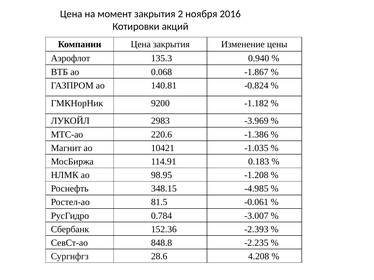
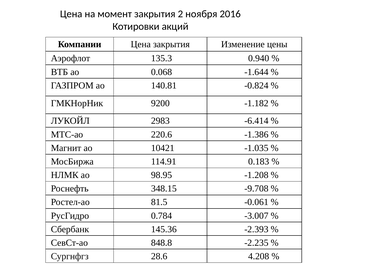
-1.867: -1.867 -> -1.644
-3.969: -3.969 -> -6.414
-4.985: -4.985 -> -9.708
152.36: 152.36 -> 145.36
